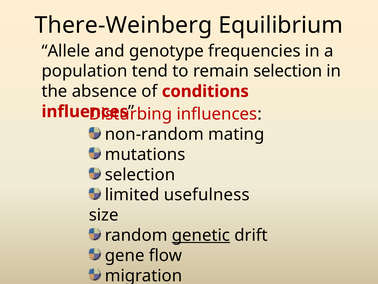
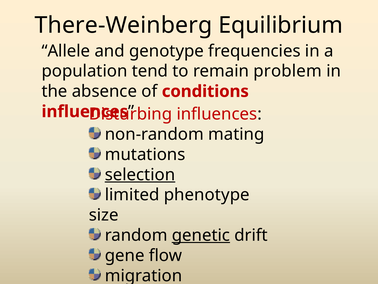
remain selection: selection -> problem
selection at (140, 174) underline: none -> present
usefulness: usefulness -> phenotype
